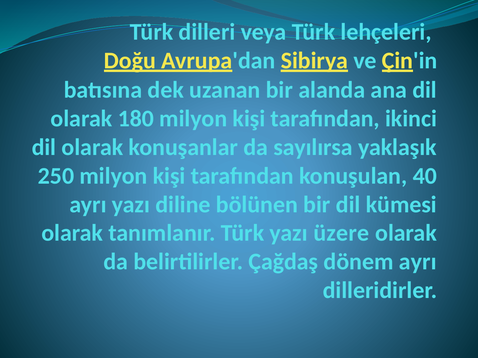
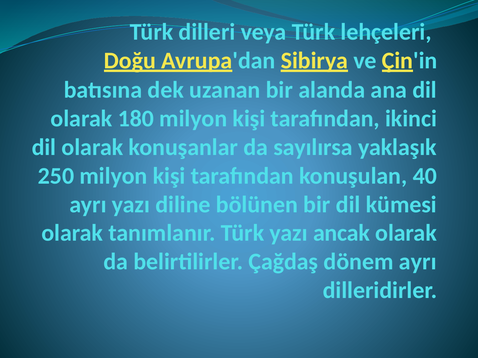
üzere: üzere -> ancak
